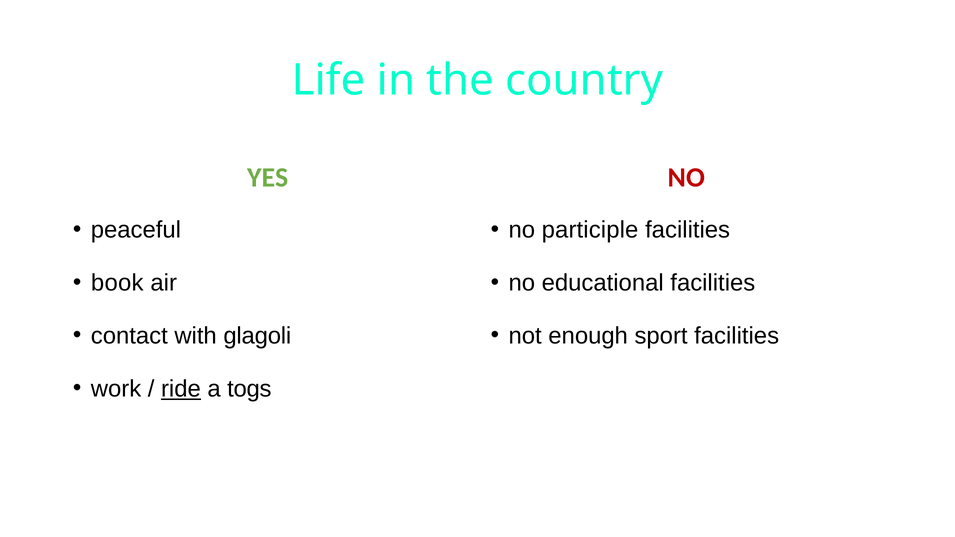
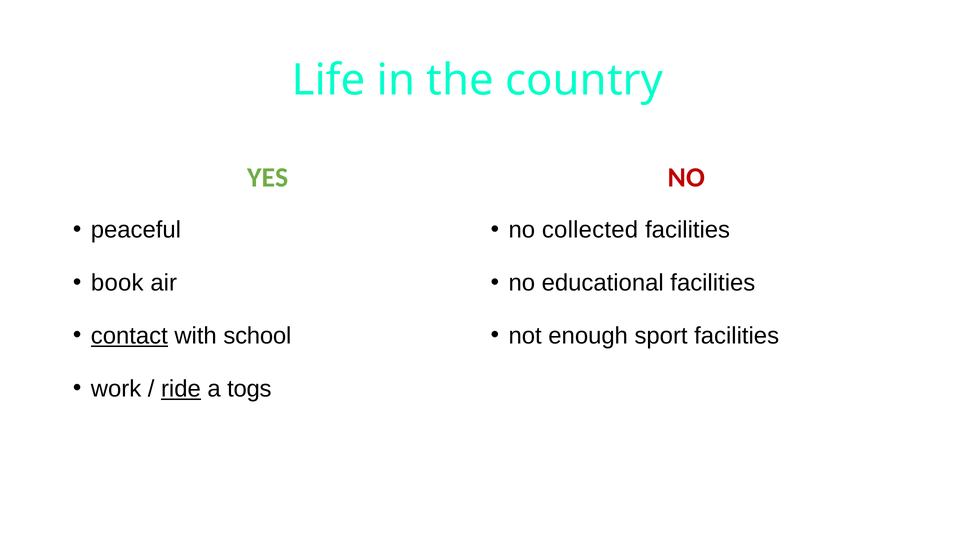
participle: participle -> collected
contact underline: none -> present
glagoli: glagoli -> school
